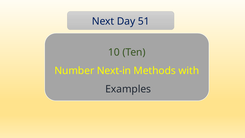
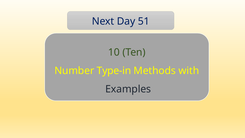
Next-in: Next-in -> Type-in
